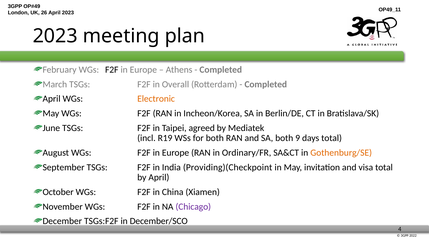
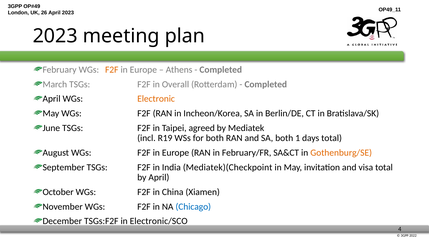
F2F at (112, 70) colour: black -> orange
9: 9 -> 1
Ordinary/FR: Ordinary/FR -> February/FR
Providing)(Checkpoint: Providing)(Checkpoint -> Mediatek)(Checkpoint
Chicago colour: purple -> blue
December/SCO: December/SCO -> Electronic/SCO
